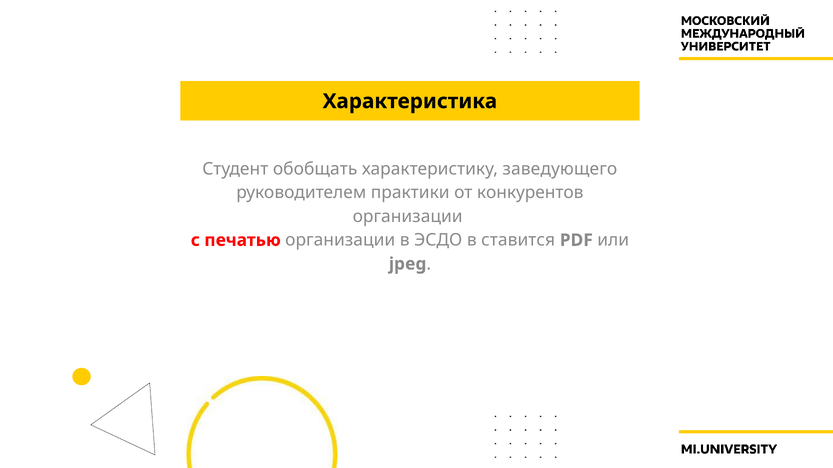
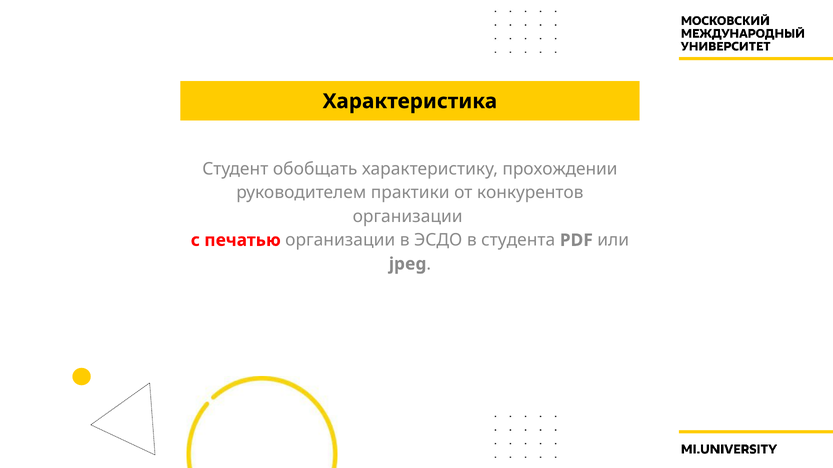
заведующего: заведующего -> прохождении
ставится: ставится -> студента
